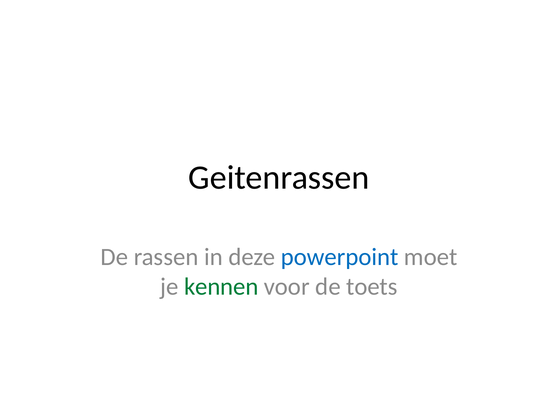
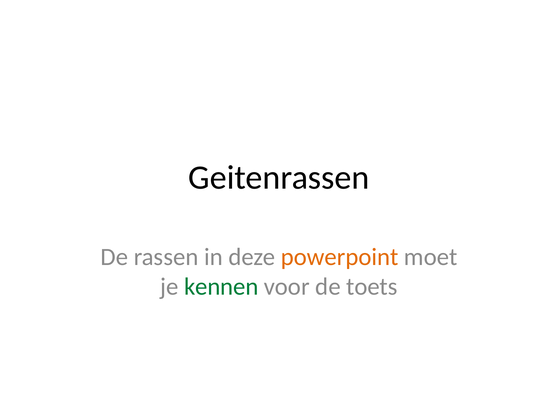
powerpoint colour: blue -> orange
